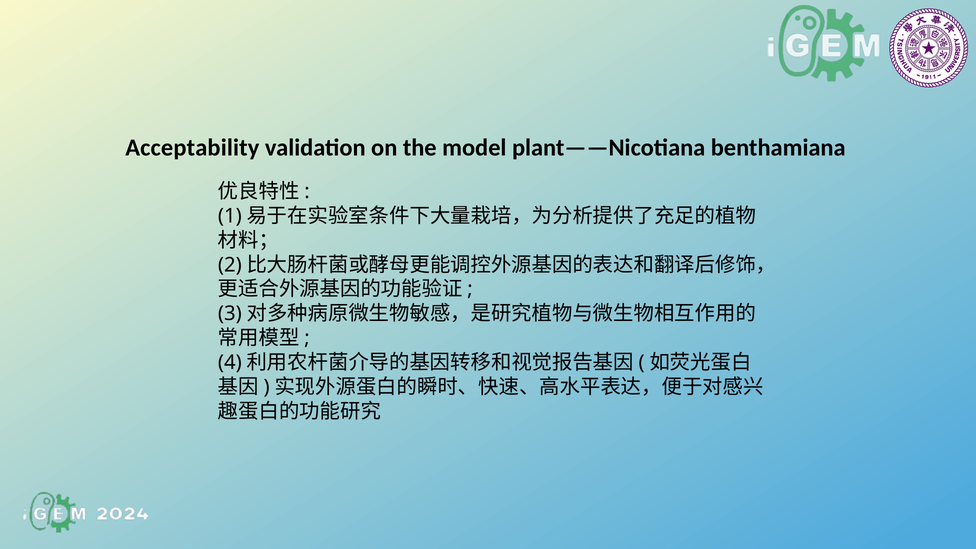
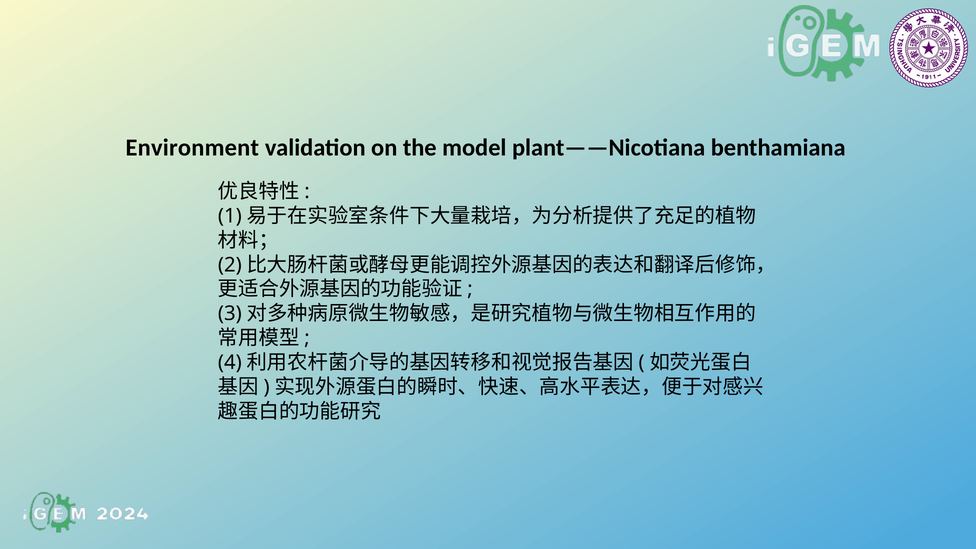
Acceptability: Acceptability -> Environment
